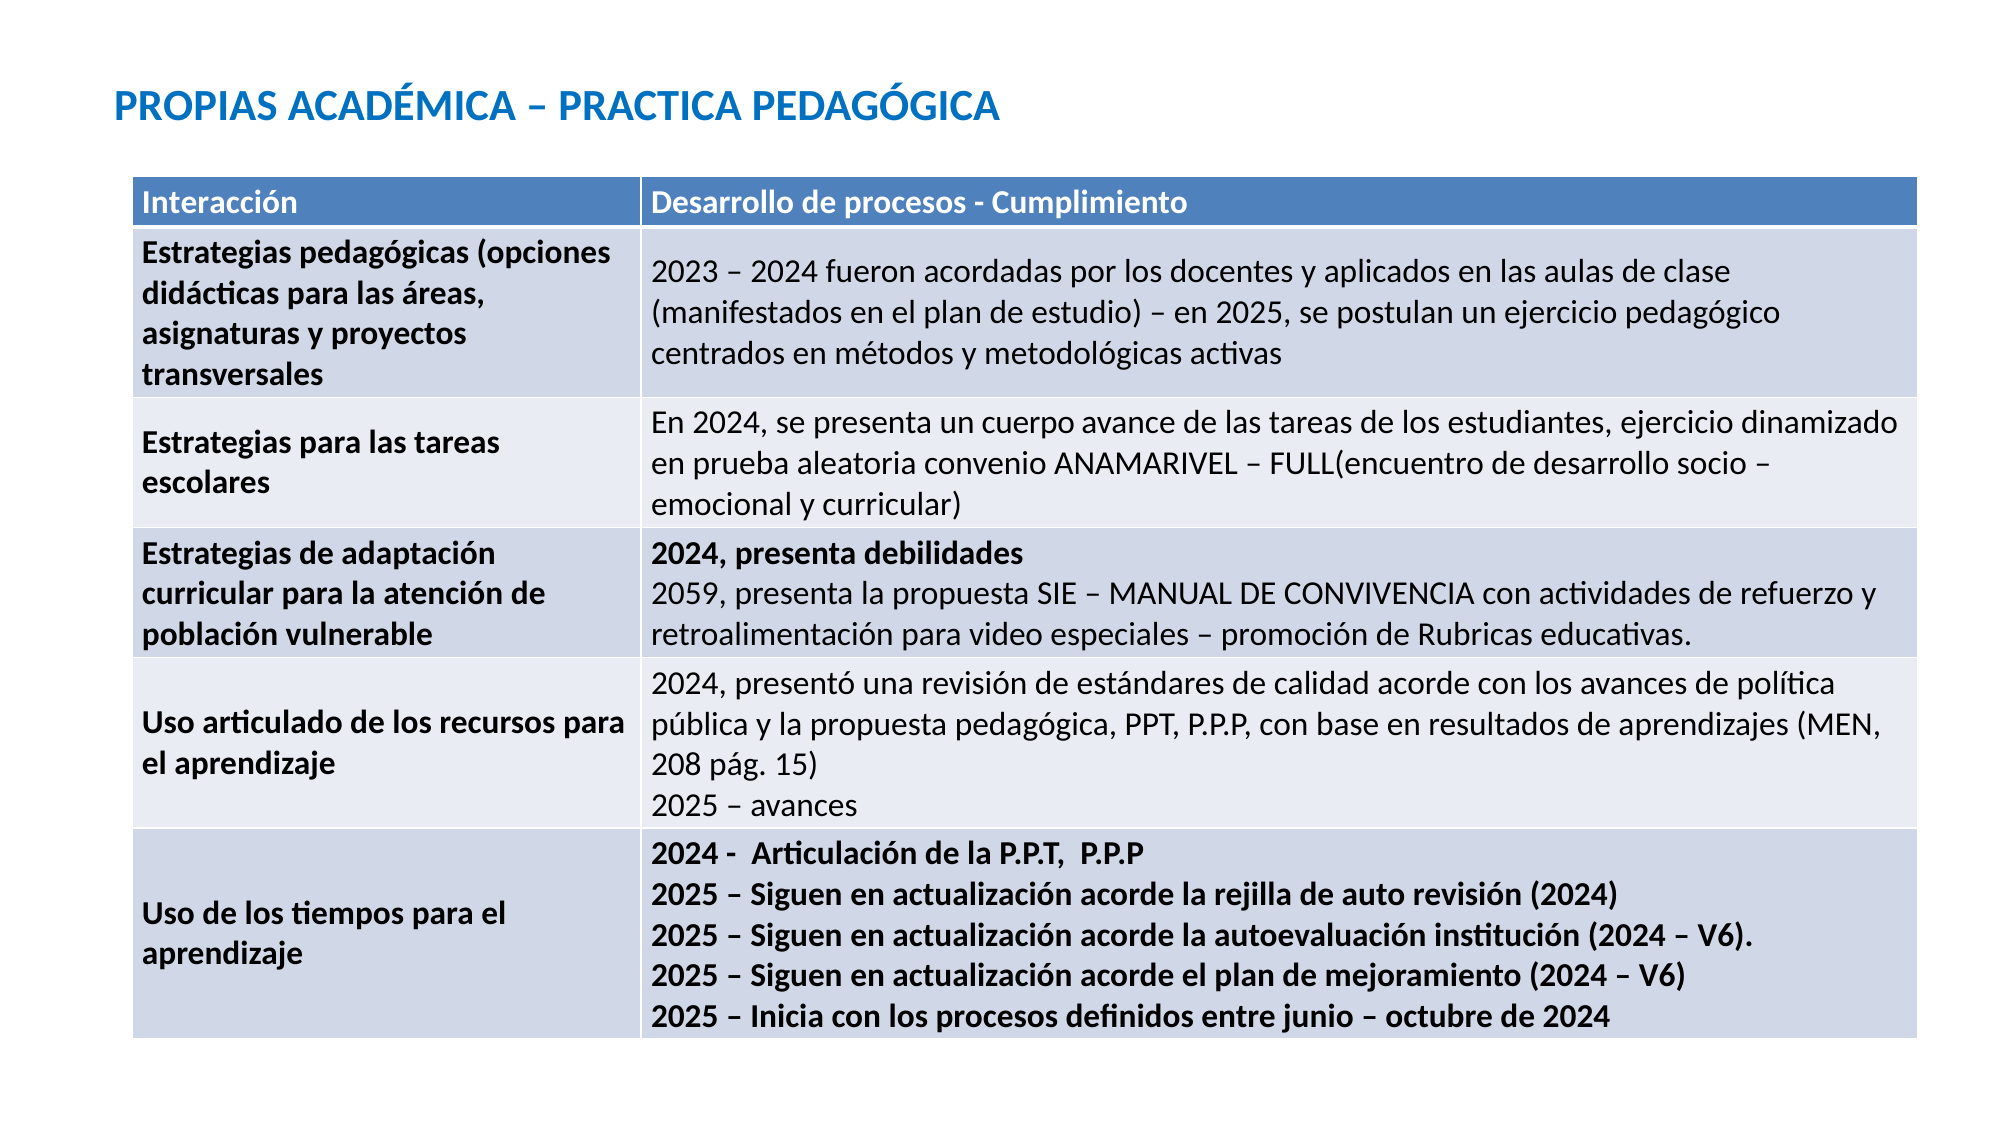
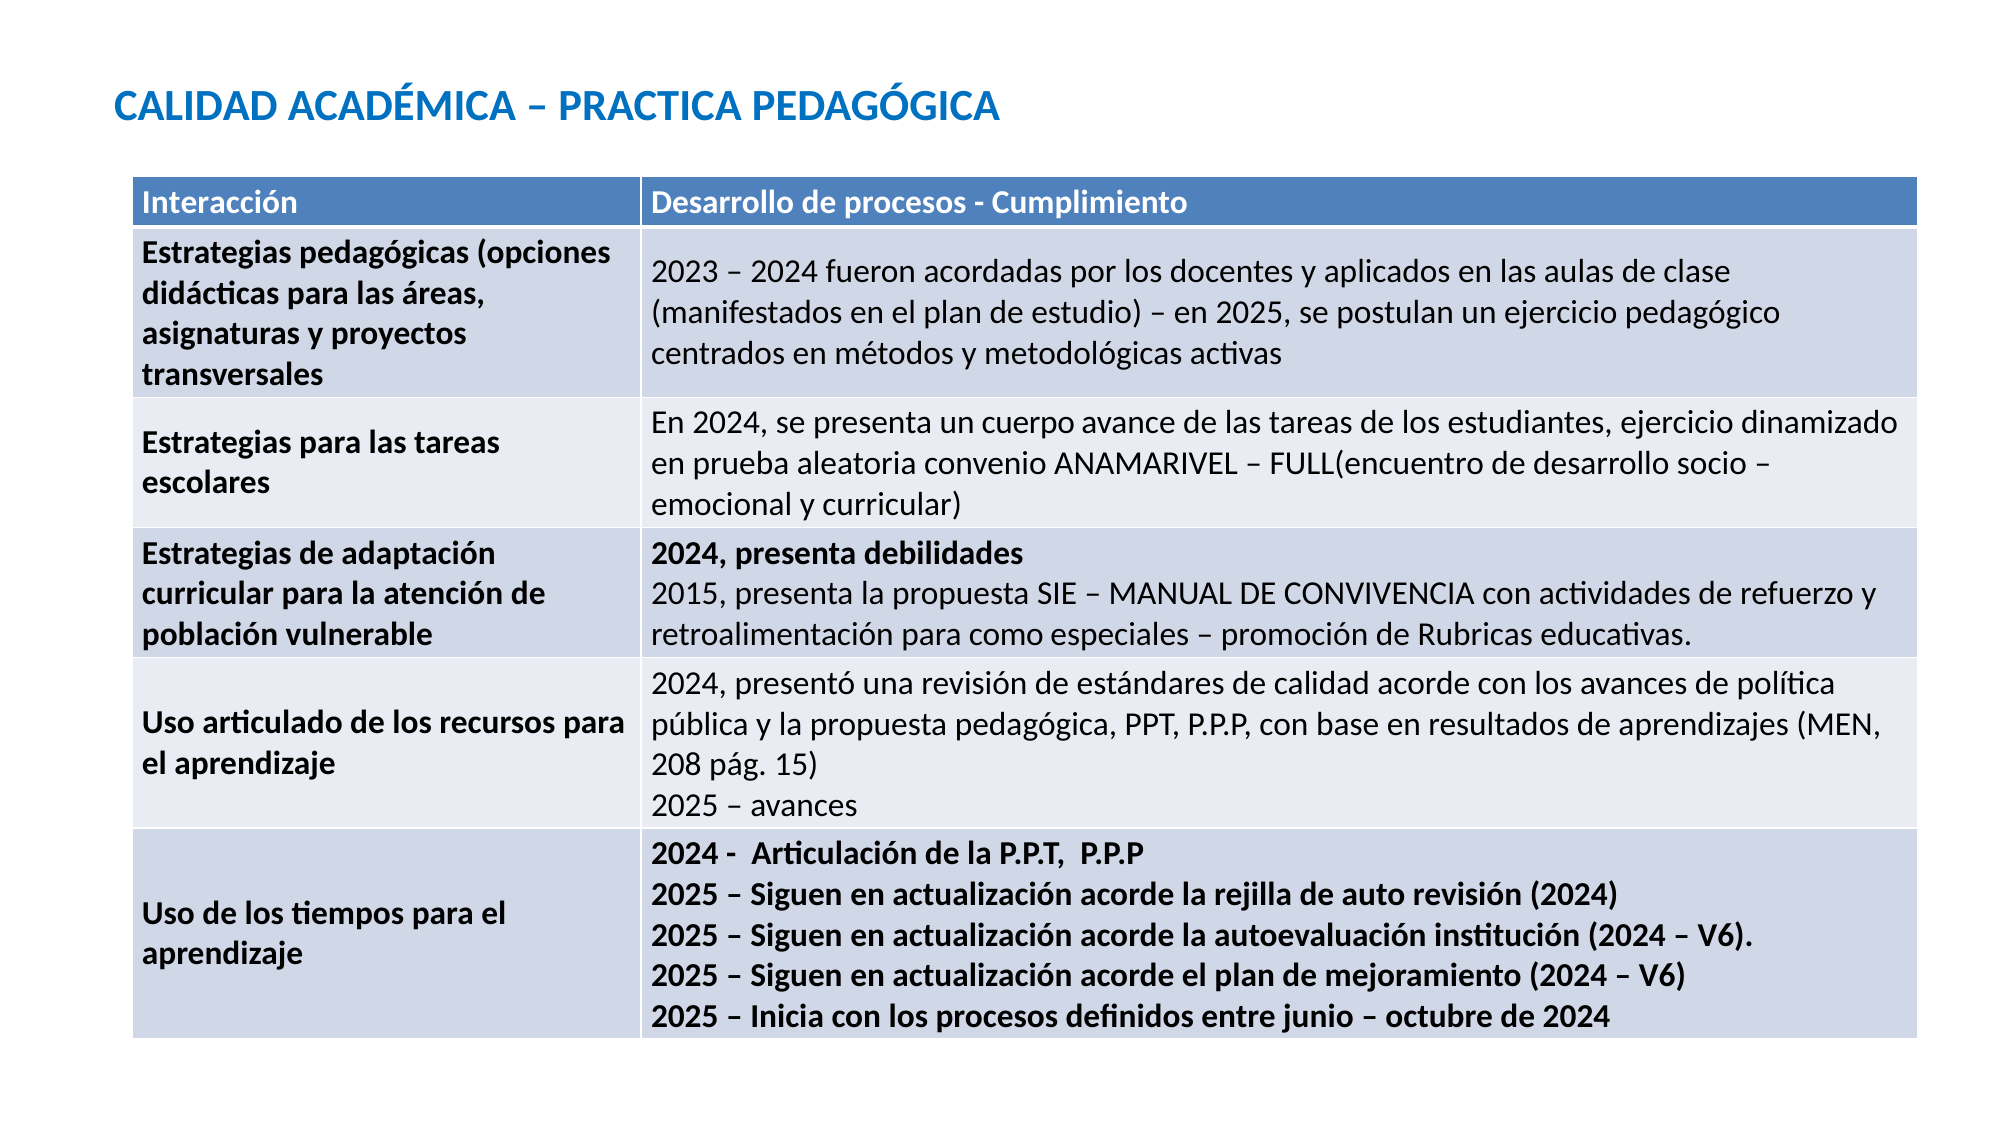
PROPIAS at (196, 106): PROPIAS -> CALIDAD
2059: 2059 -> 2015
video: video -> como
